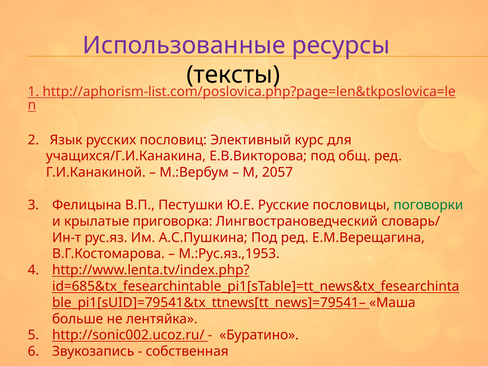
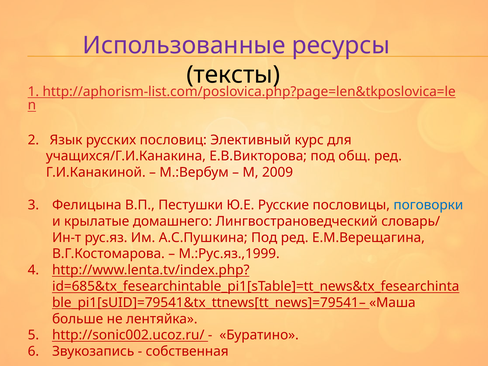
2057: 2057 -> 2009
поговорки colour: green -> blue
приговорка: приговорка -> домашнего
М.:Рус.яз.,1953: М.:Рус.яз.,1953 -> М.:Рус.яз.,1999
